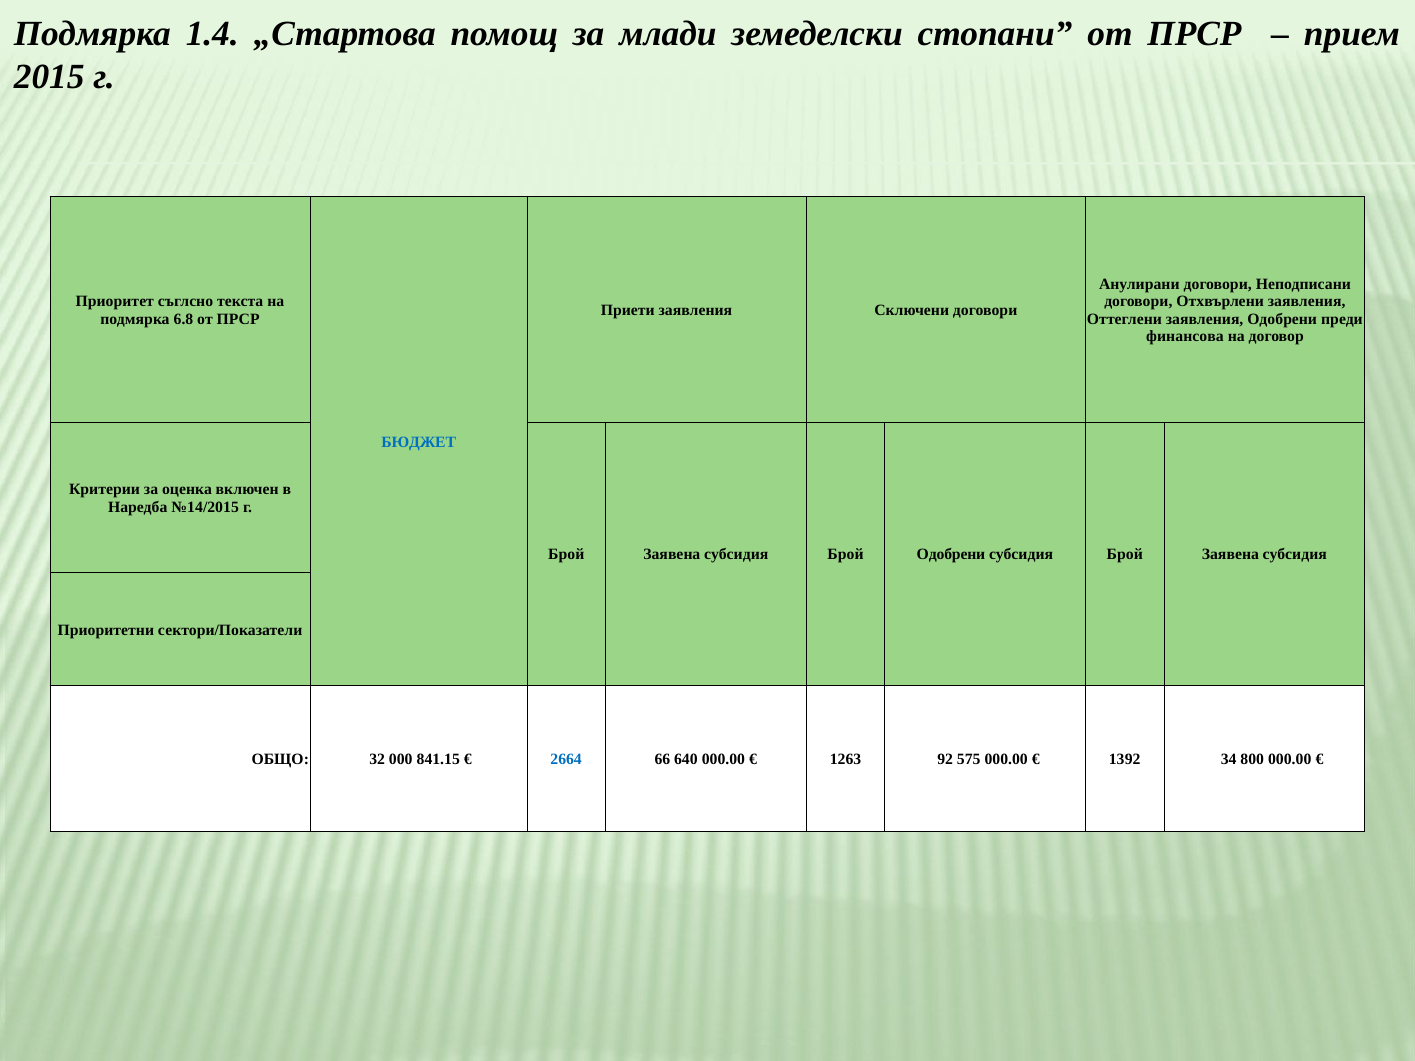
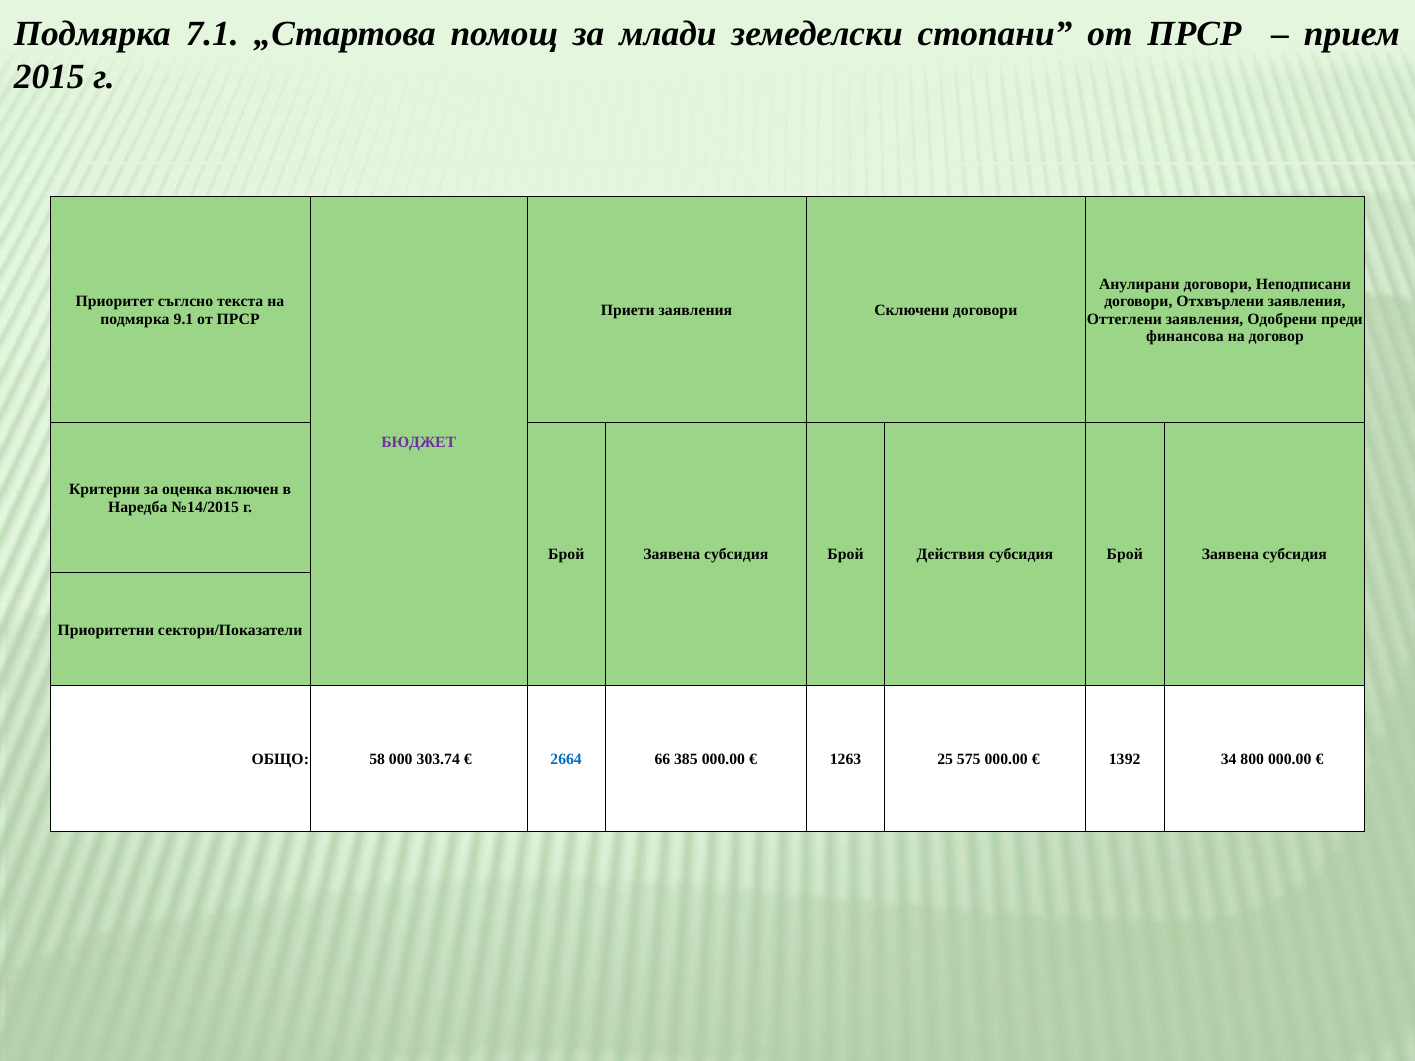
1.4: 1.4 -> 7.1
6.8: 6.8 -> 9.1
БЮДЖЕТ colour: blue -> purple
Брой Одобрени: Одобрени -> Действия
32: 32 -> 58
841.15: 841.15 -> 303.74
640: 640 -> 385
92: 92 -> 25
